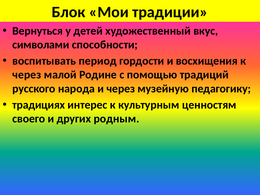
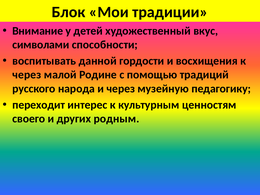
Вернуться: Вернуться -> Внимание
период: период -> данной
традициях: традициях -> переходит
